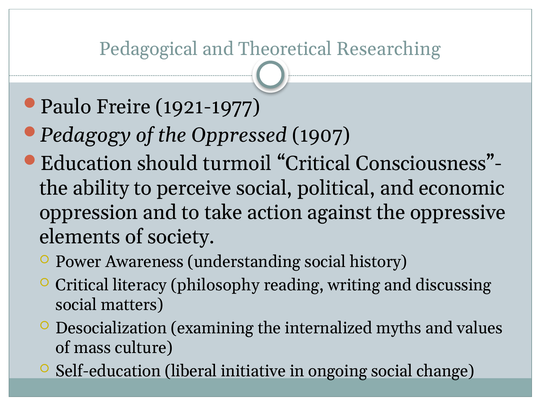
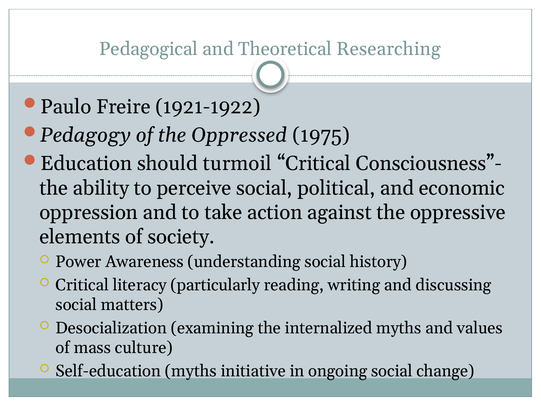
1921-1977: 1921-1977 -> 1921-1922
1907: 1907 -> 1975
philosophy: philosophy -> particularly
Self-education liberal: liberal -> myths
